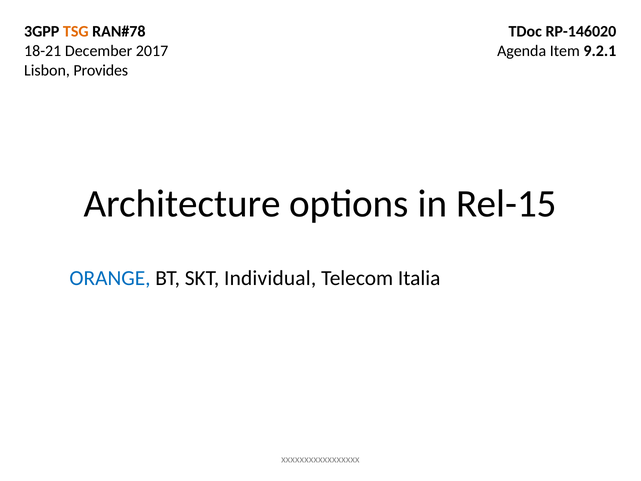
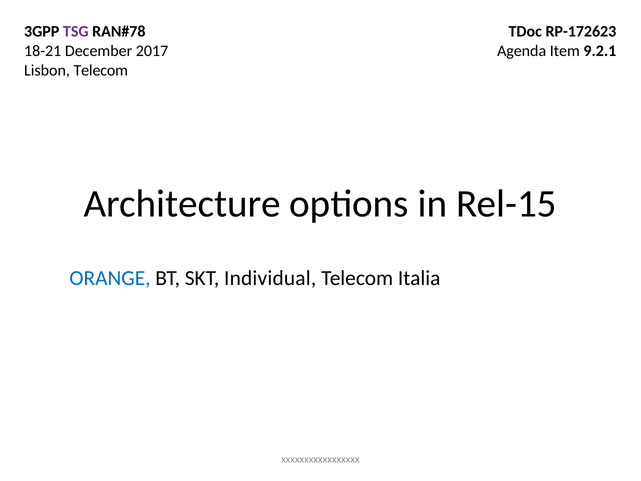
TSG colour: orange -> purple
RP-146020: RP-146020 -> RP-172623
Lisbon Provides: Provides -> Telecom
